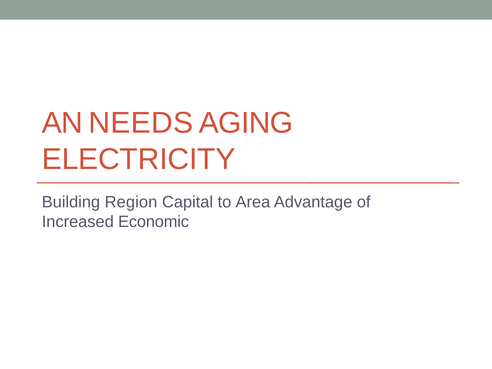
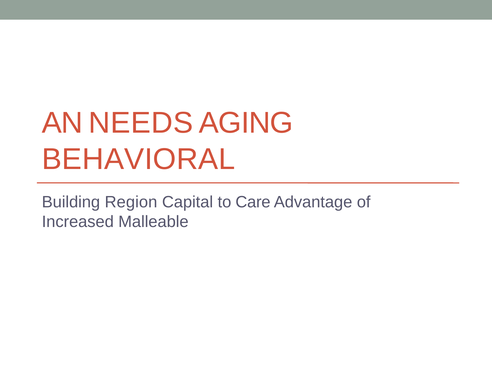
ELECTRICITY: ELECTRICITY -> BEHAVIORAL
Area: Area -> Care
Economic: Economic -> Malleable
